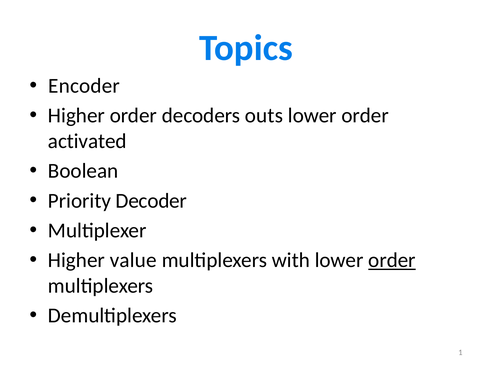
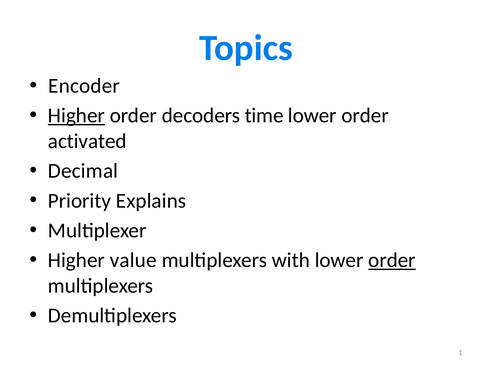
Higher at (76, 116) underline: none -> present
outs: outs -> time
Boolean: Boolean -> Decimal
Decoder: Decoder -> Explains
